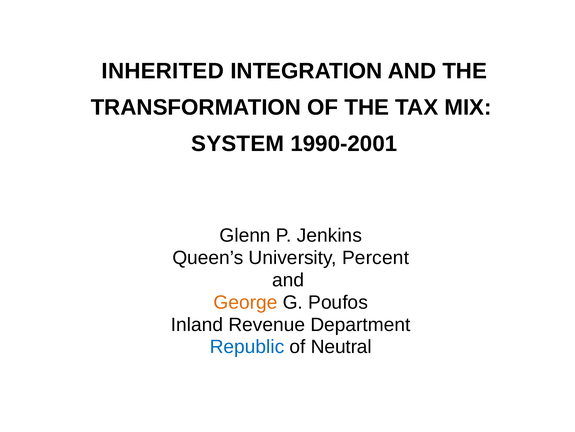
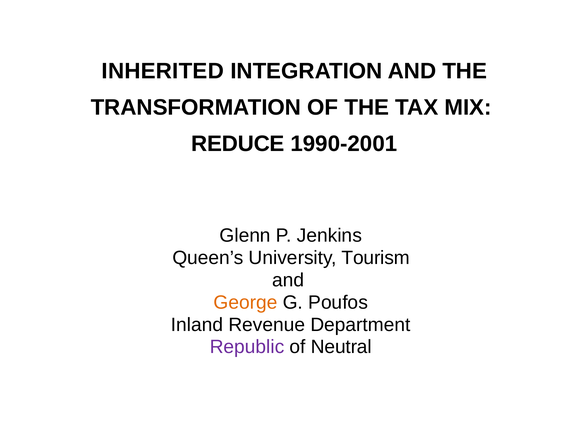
SYSTEM: SYSTEM -> REDUCE
Percent: Percent -> Tourism
Republic colour: blue -> purple
